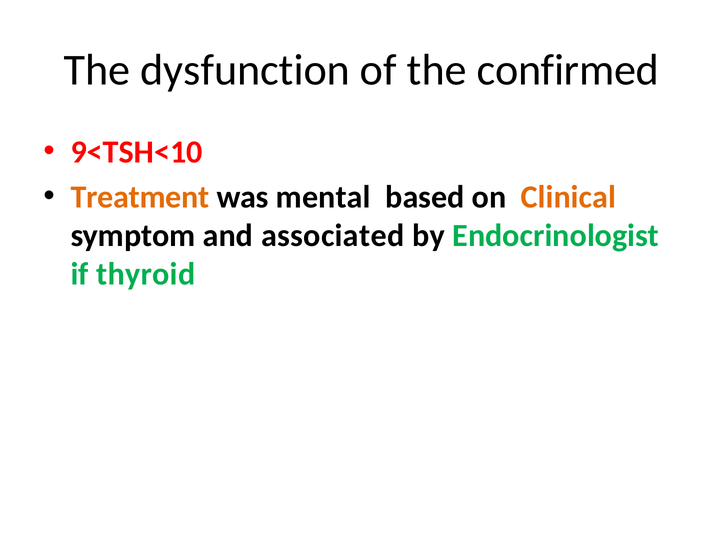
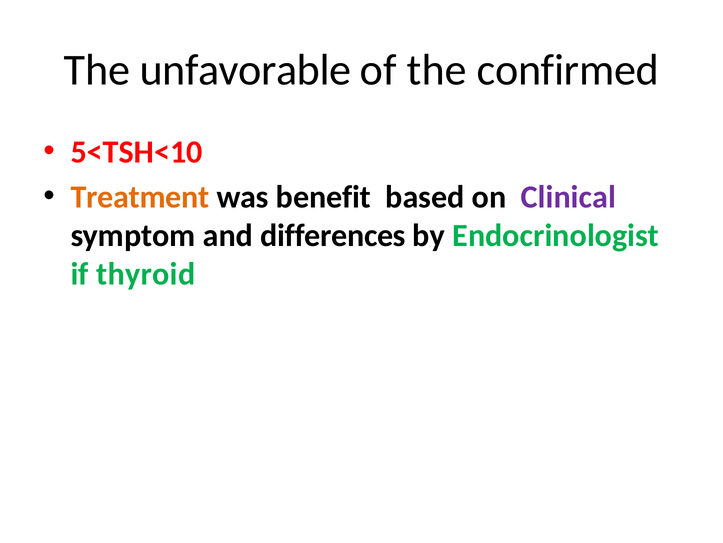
dysfunction: dysfunction -> unfavorable
9<TSH<10: 9<TSH<10 -> 5<TSH<10
mental: mental -> benefit
Clinical colour: orange -> purple
associated: associated -> differences
